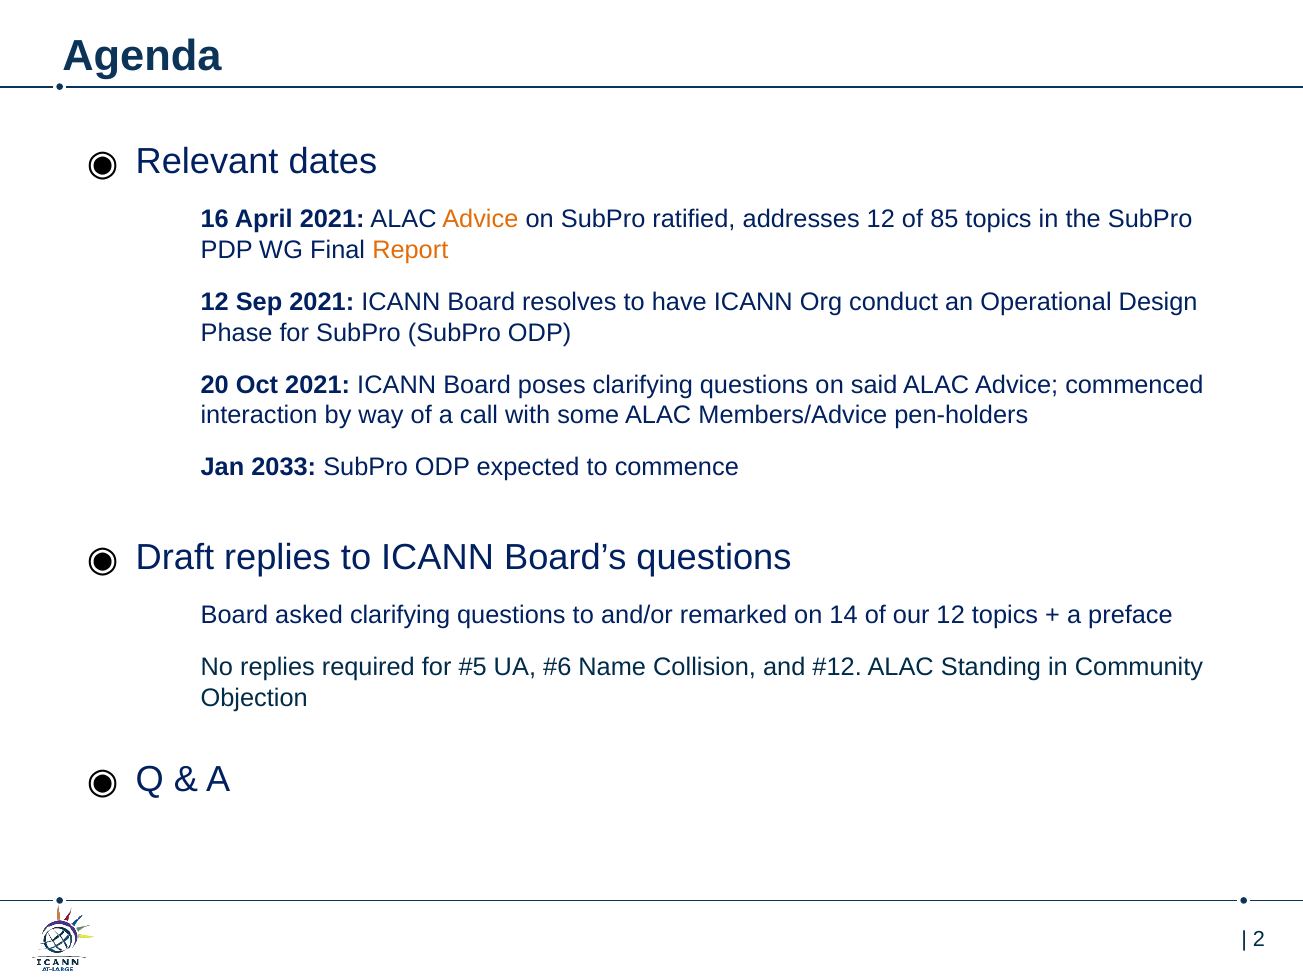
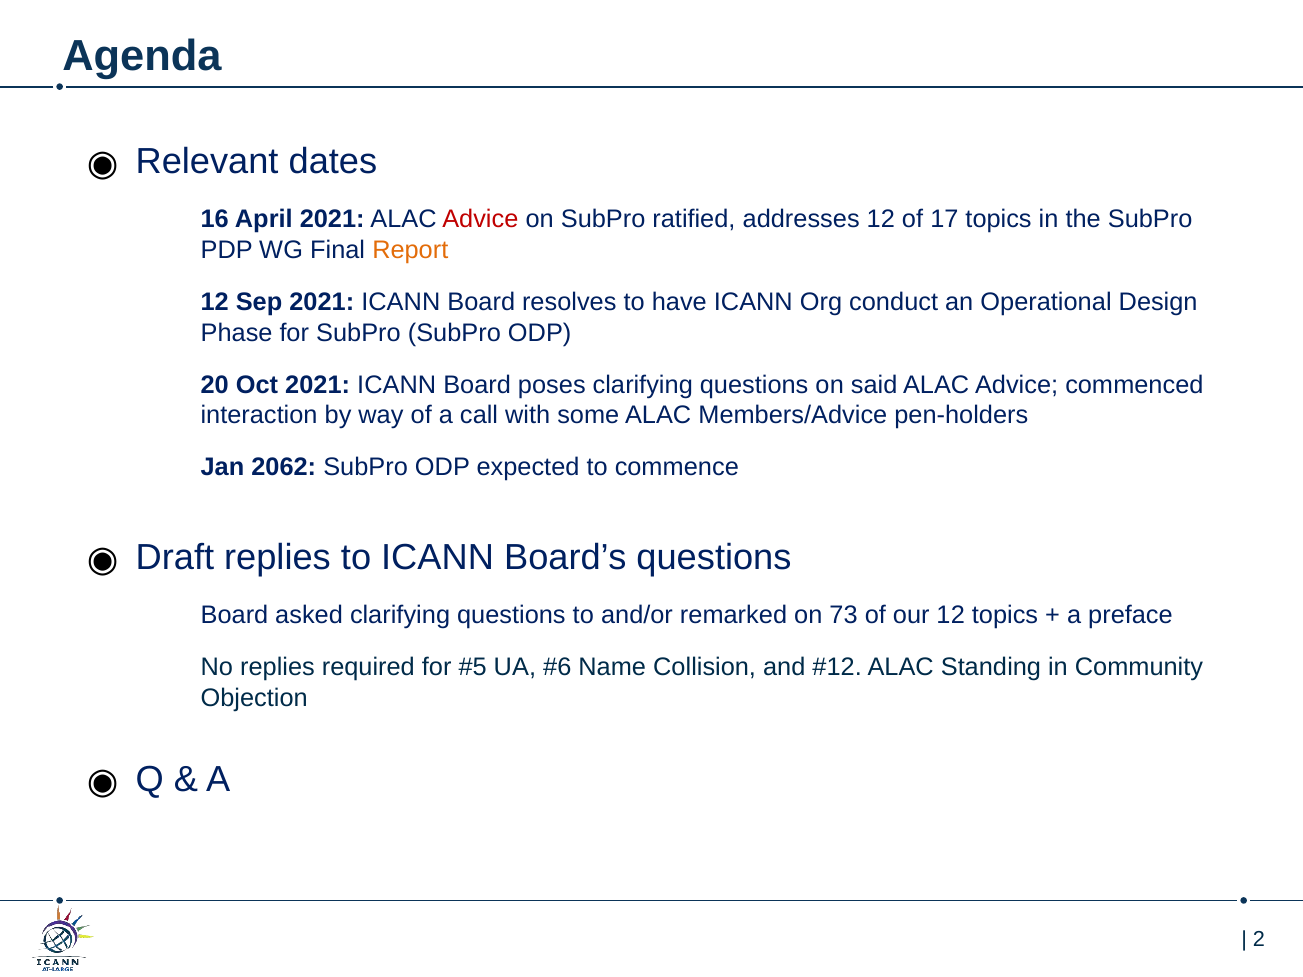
Advice at (480, 220) colour: orange -> red
85: 85 -> 17
2033: 2033 -> 2062
14: 14 -> 73
